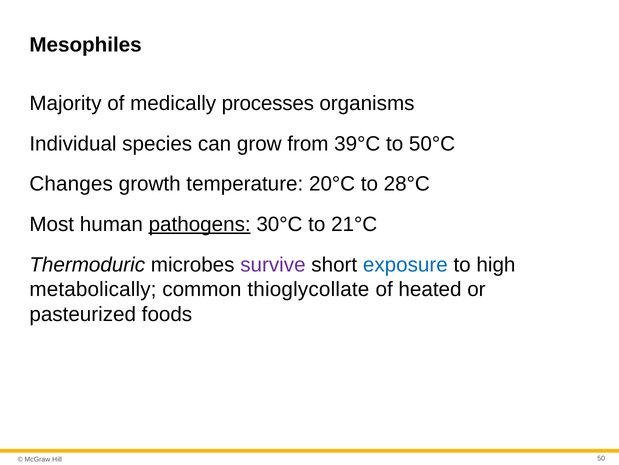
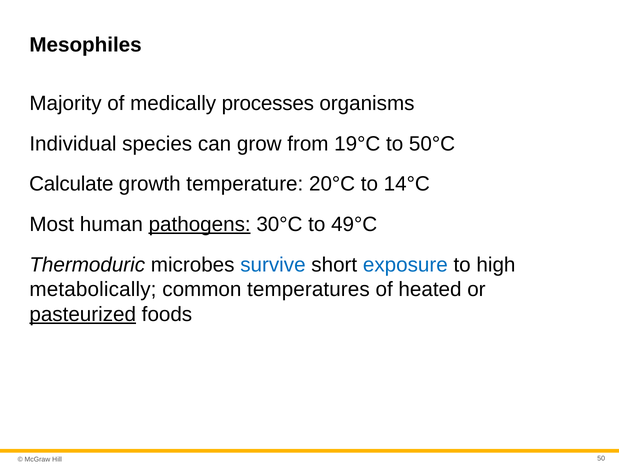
39°C: 39°C -> 19°C
Changes: Changes -> Calculate
28°C: 28°C -> 14°C
21°C: 21°C -> 49°C
survive colour: purple -> blue
thioglycollate: thioglycollate -> temperatures
pasteurized underline: none -> present
